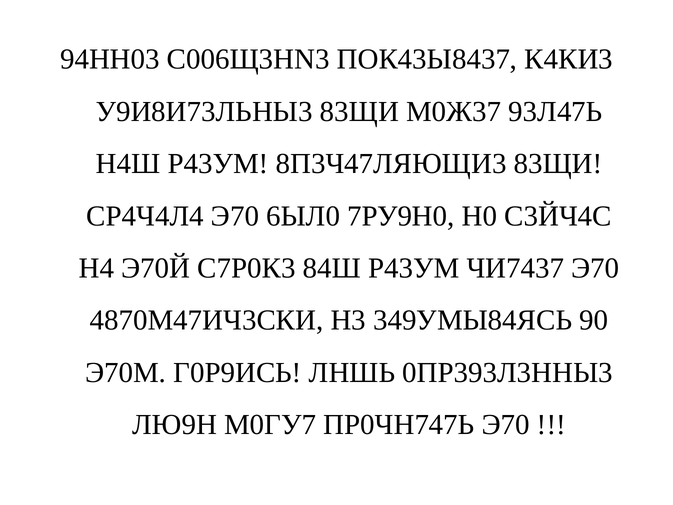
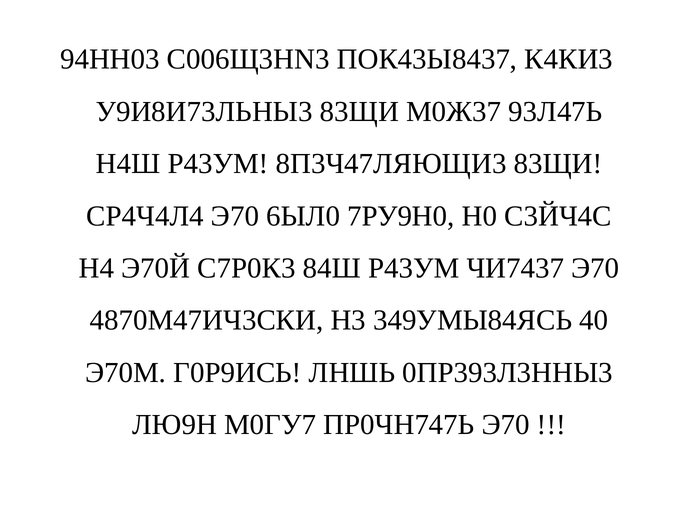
90: 90 -> 40
